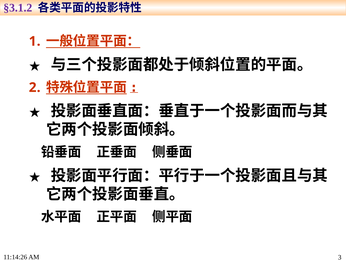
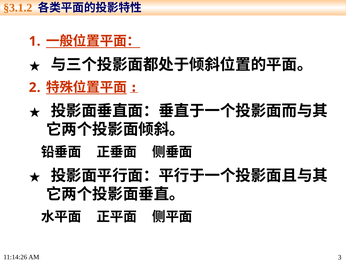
§3.1.2 colour: purple -> orange
